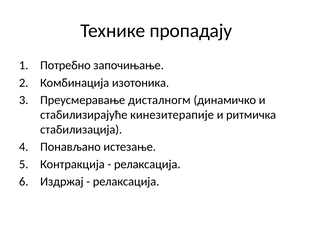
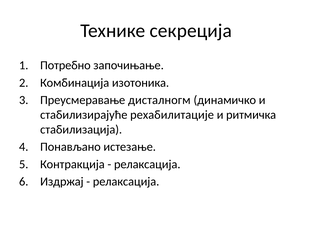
пропадају: пропадају -> секреција
кинезитерапије: кинезитерапије -> рехабилитације
